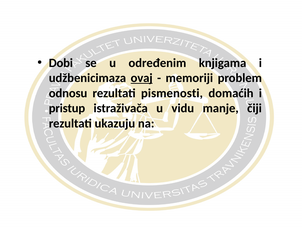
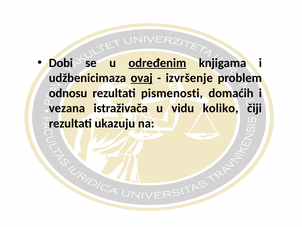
određenim underline: none -> present
memoriji: memoriji -> izvršenje
pristup: pristup -> vezana
manje: manje -> koliko
